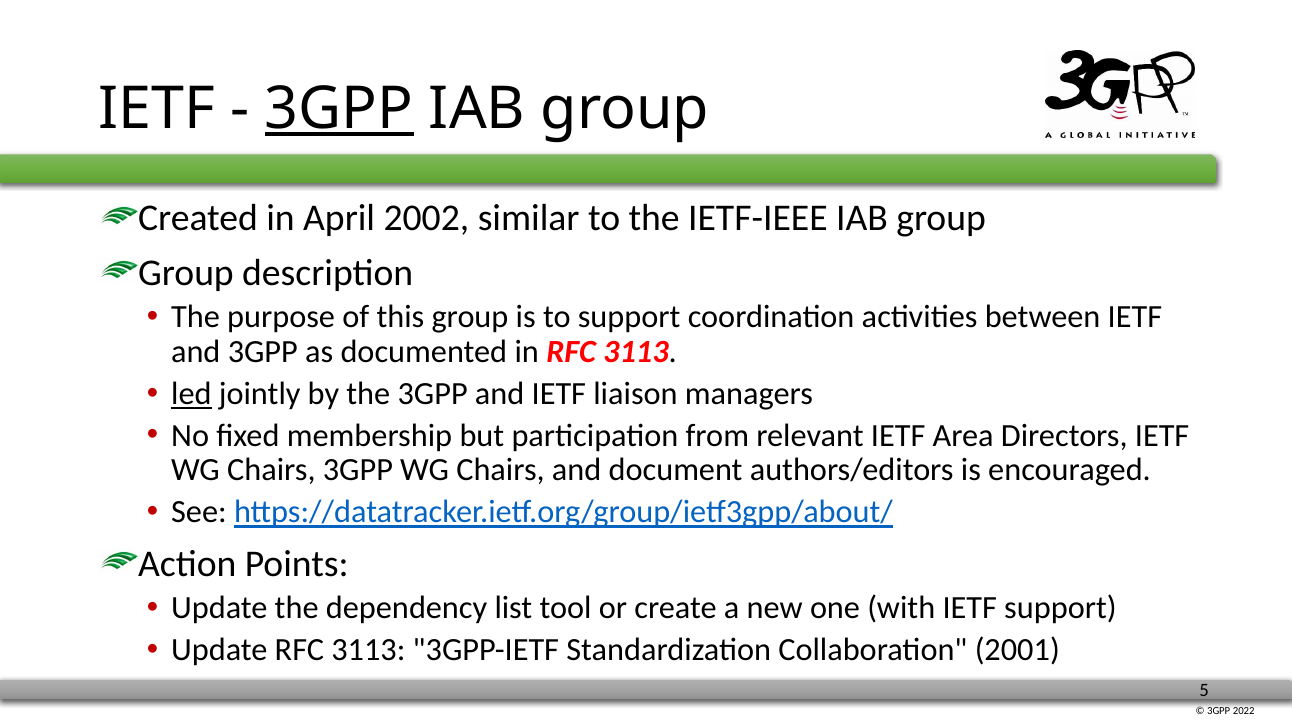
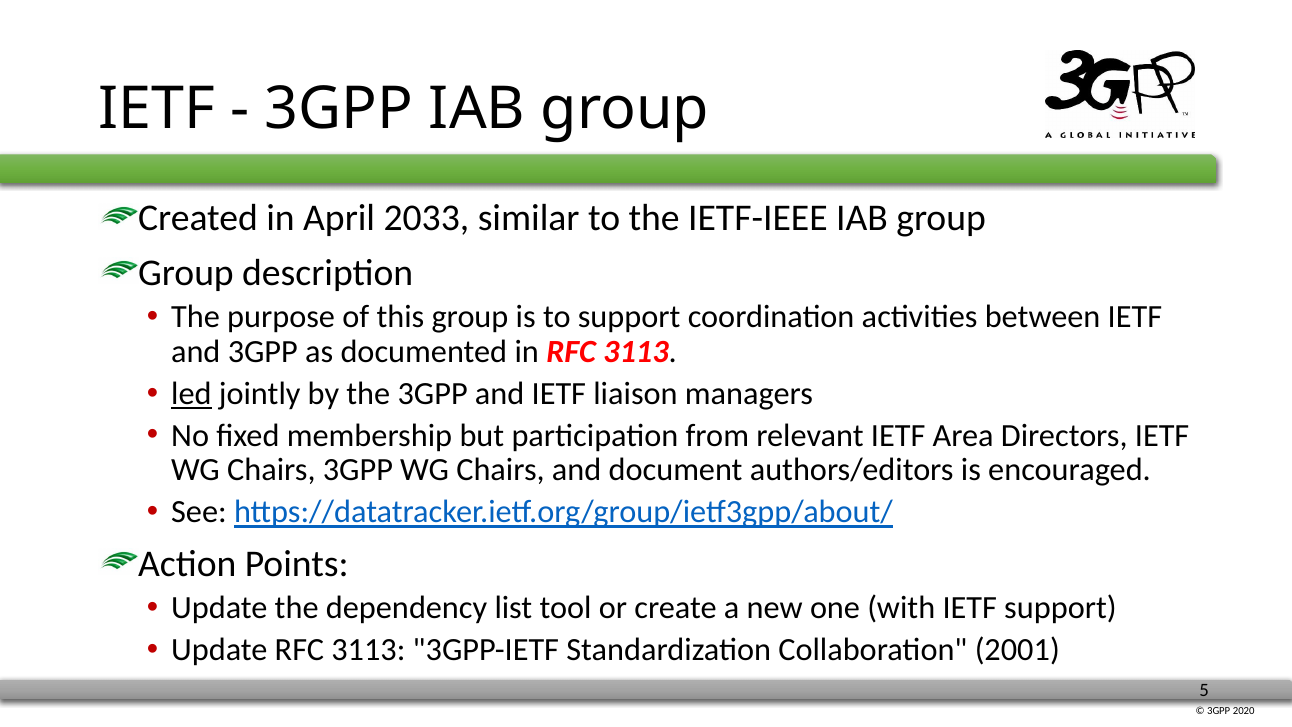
3GPP at (339, 109) underline: present -> none
2002: 2002 -> 2033
2022: 2022 -> 2020
